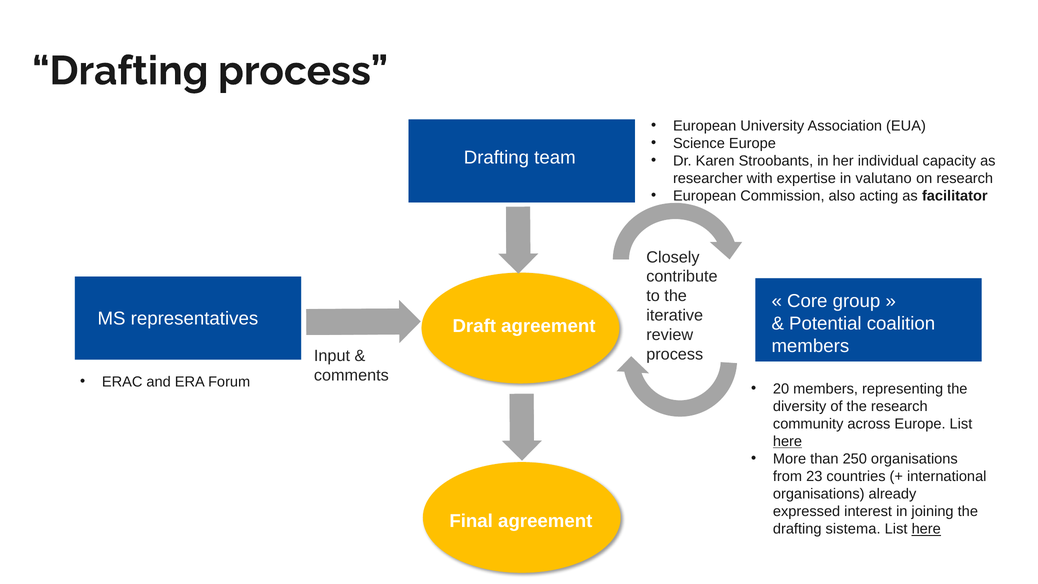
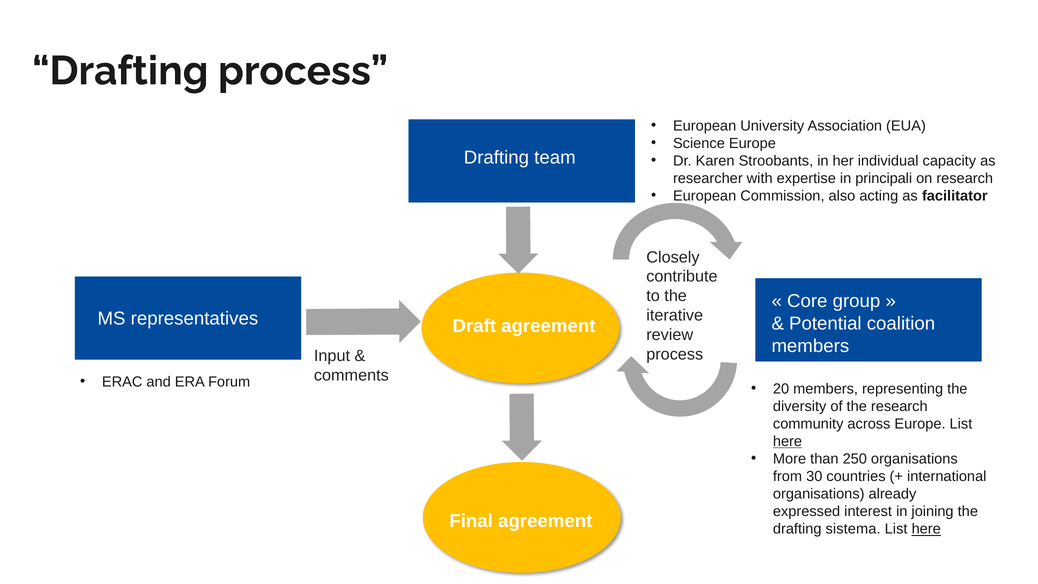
valutano: valutano -> principali
23: 23 -> 30
